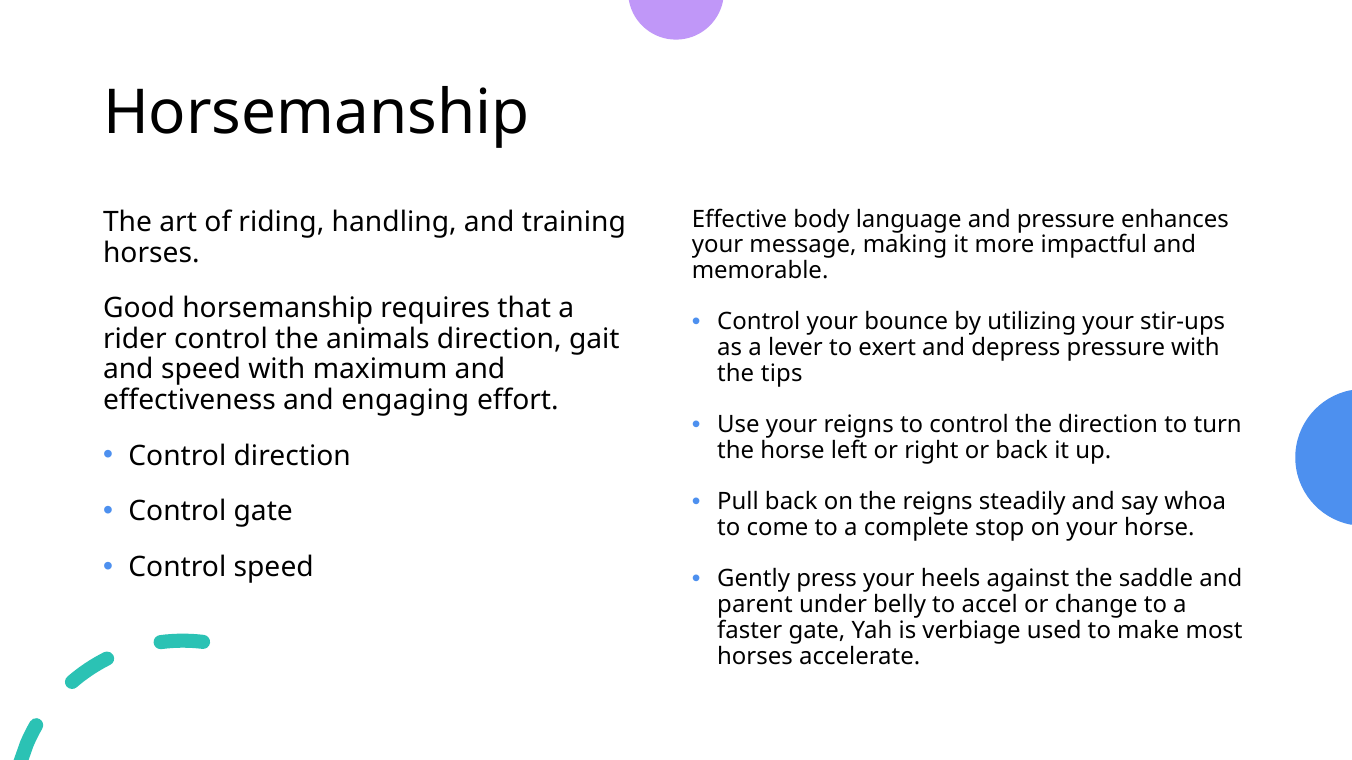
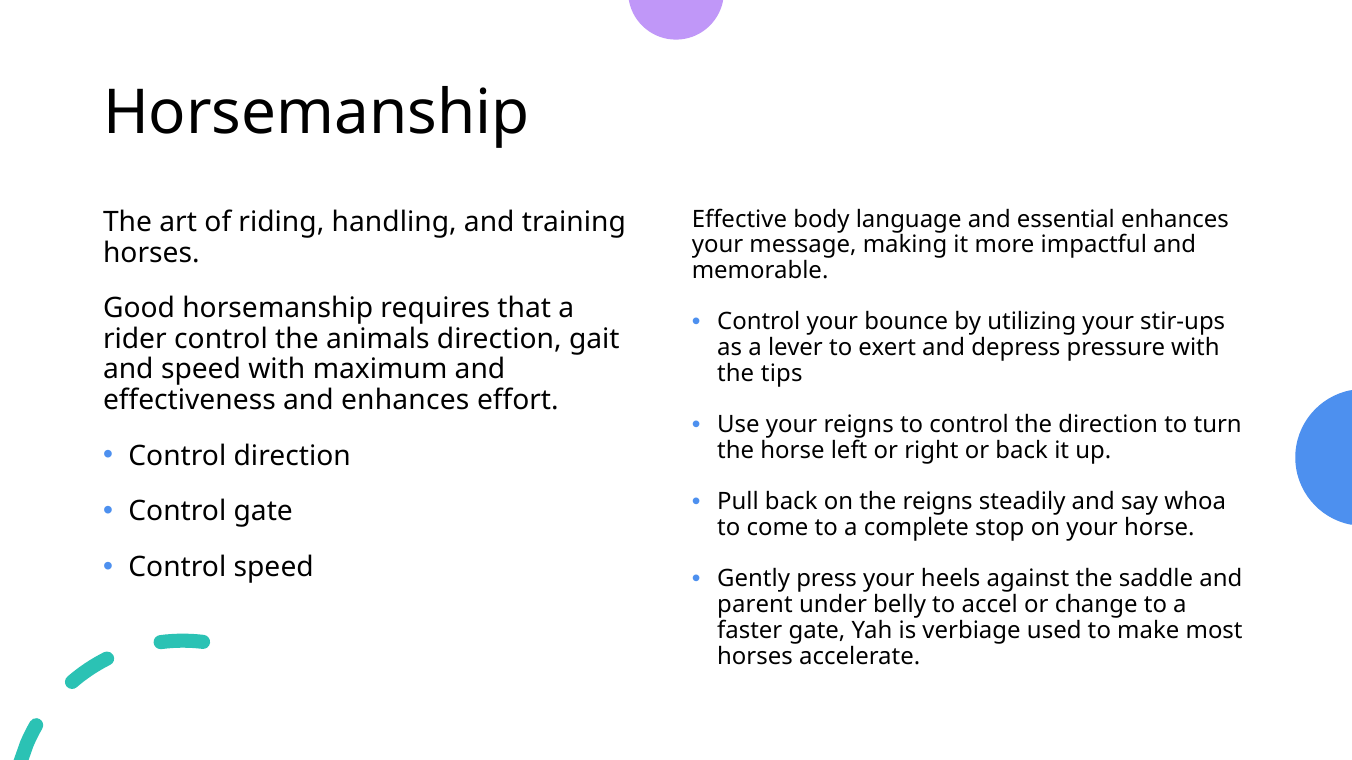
and pressure: pressure -> essential
and engaging: engaging -> enhances
